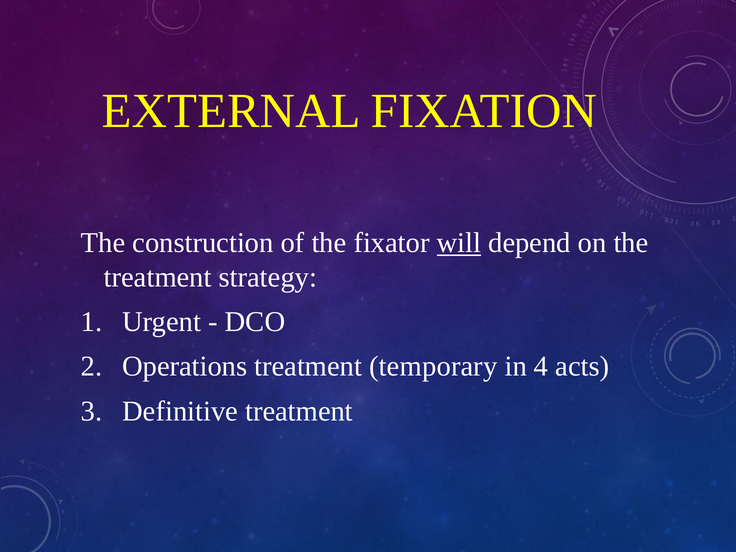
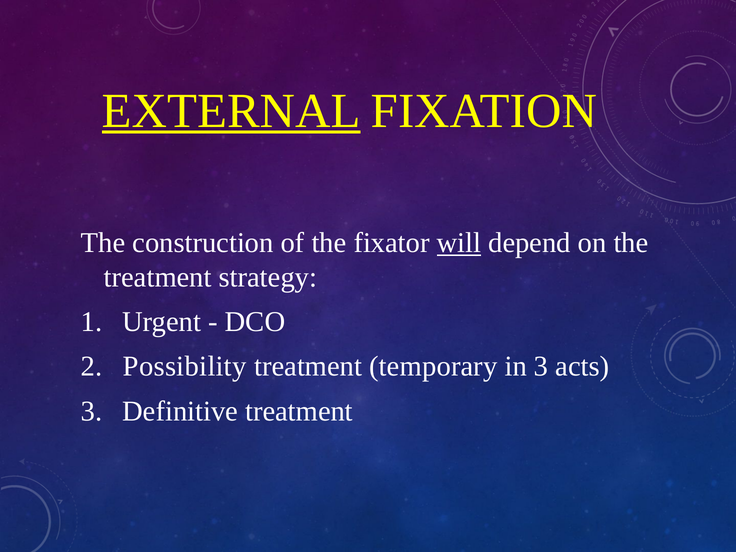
EXTERNAL underline: none -> present
Operations: Operations -> Possibility
in 4: 4 -> 3
